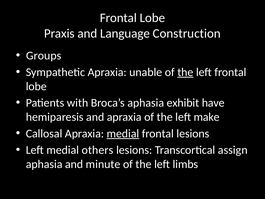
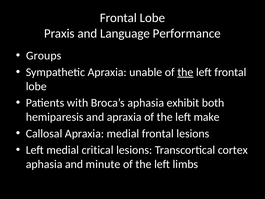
Construction: Construction -> Performance
have: have -> both
medial at (123, 133) underline: present -> none
others: others -> critical
assign: assign -> cortex
